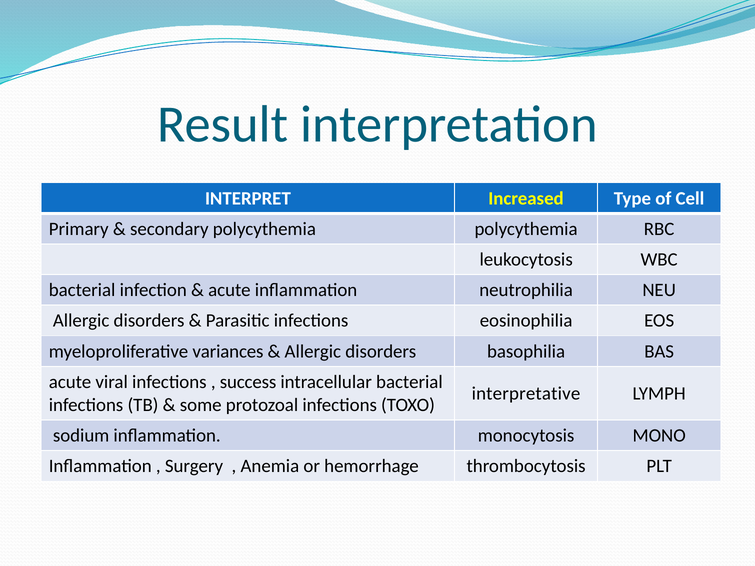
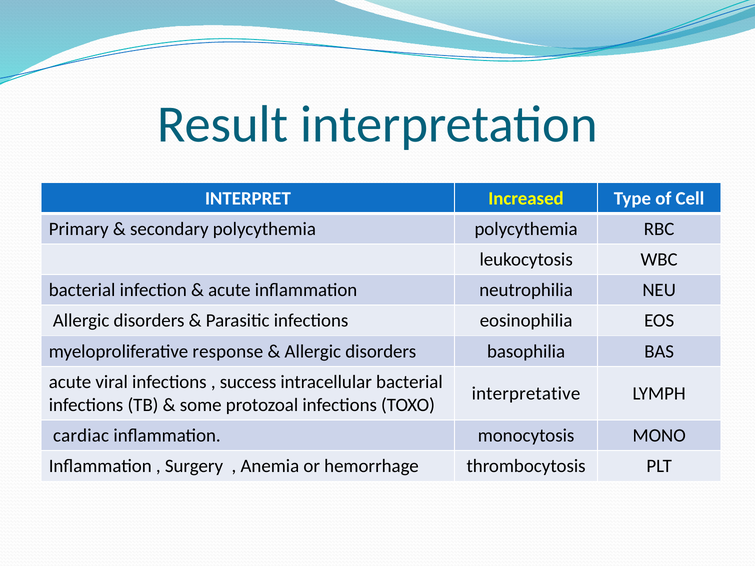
variances: variances -> response
sodium: sodium -> cardiac
